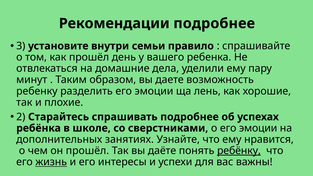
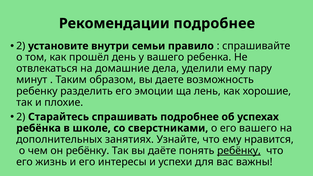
3 at (21, 46): 3 -> 2
о его эмоции: эмоции -> вашего
он прошёл: прошёл -> ребёнку
жизнь underline: present -> none
